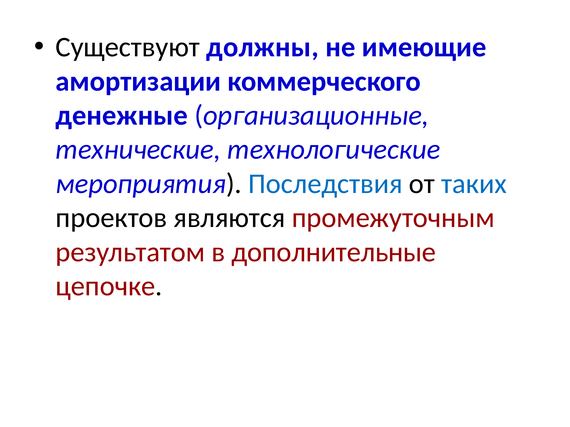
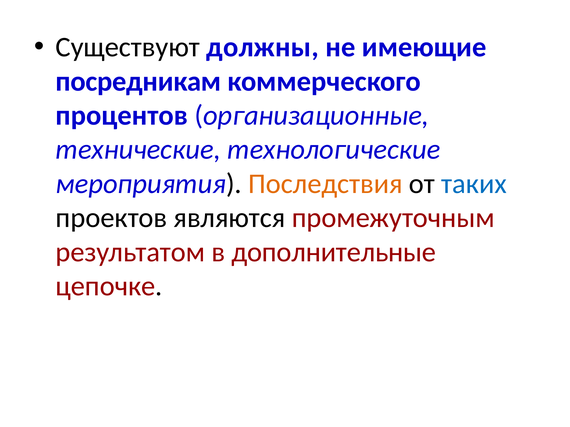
амортизации: амортизации -> посредникам
денежные: денежные -> процентов
Последствия colour: blue -> orange
